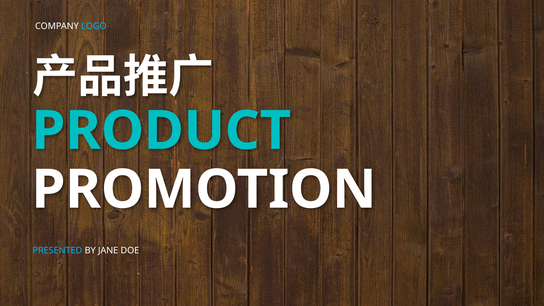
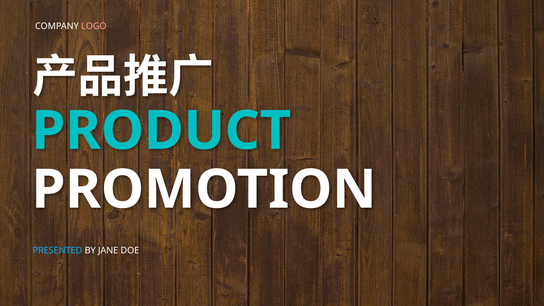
LOGO colour: light blue -> pink
